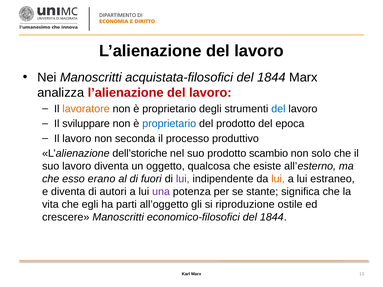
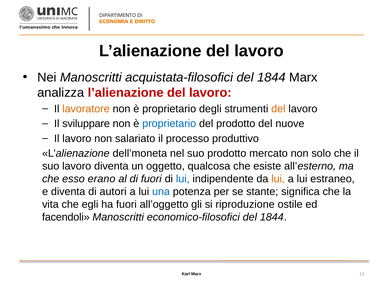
del at (278, 109) colour: blue -> orange
epoca: epoca -> nuove
seconda: seconda -> salariato
dell’storiche: dell’storiche -> dell’moneta
scambio: scambio -> mercato
lui at (183, 179) colour: purple -> blue
una colour: purple -> blue
ha parti: parti -> fuori
crescere: crescere -> facendoli
